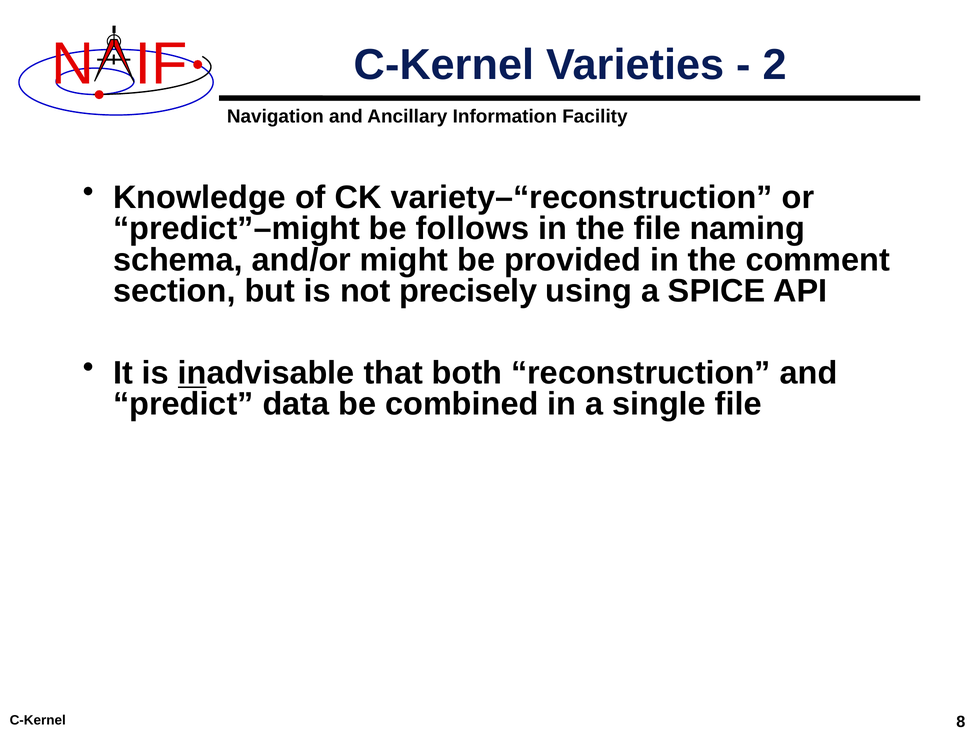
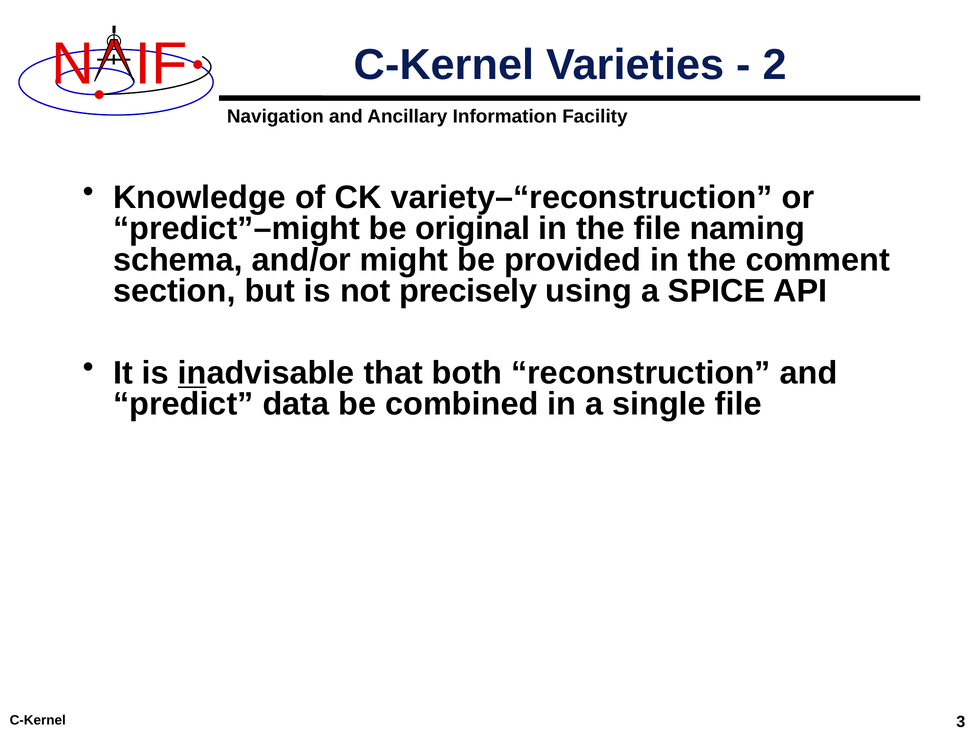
follows: follows -> original
8: 8 -> 3
